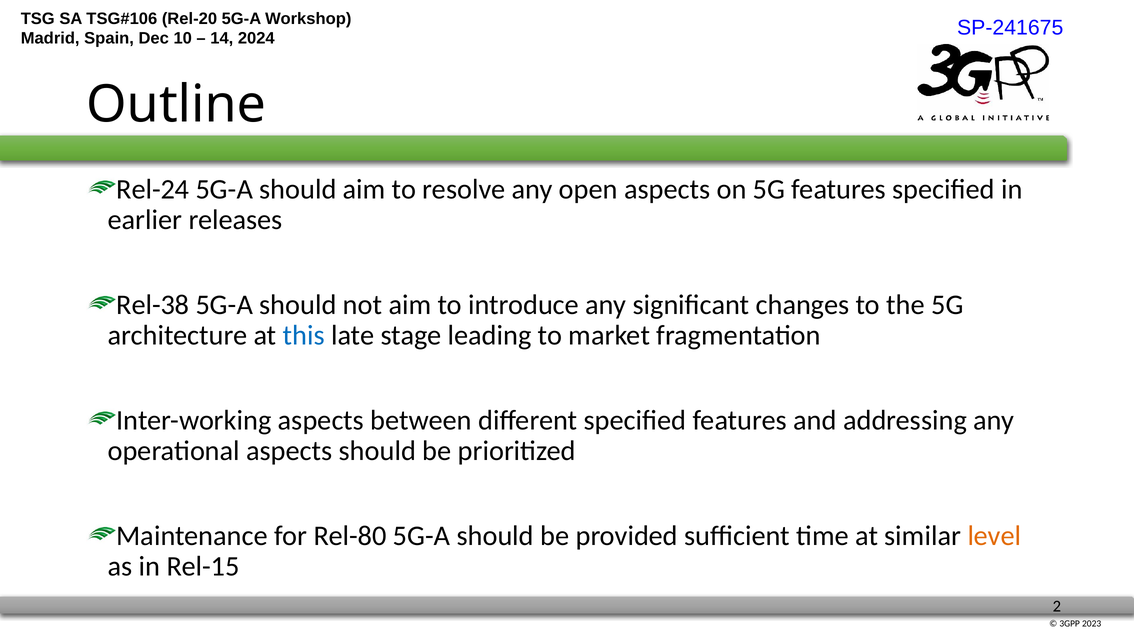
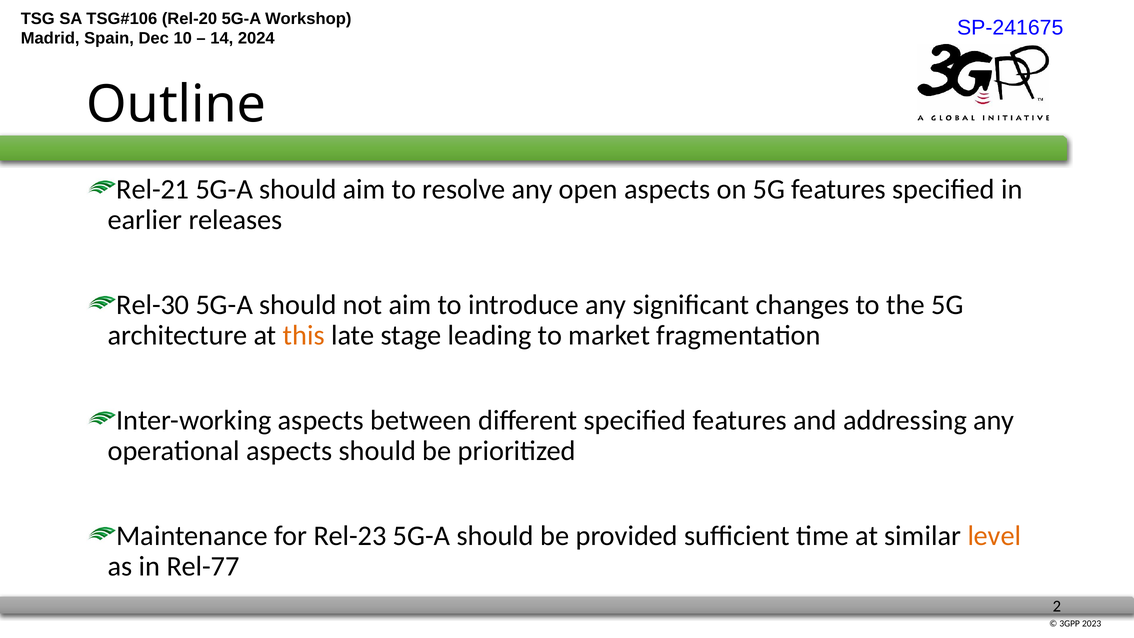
Rel-24: Rel-24 -> Rel-21
Rel-38: Rel-38 -> Rel-30
this colour: blue -> orange
Rel-80: Rel-80 -> Rel-23
Rel-15: Rel-15 -> Rel-77
